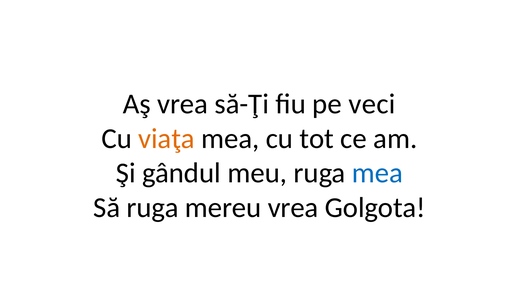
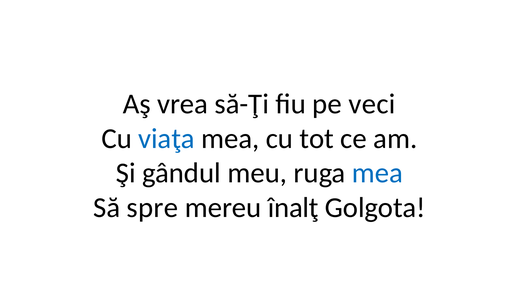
viaţa colour: orange -> blue
Să ruga: ruga -> spre
mereu vrea: vrea -> înalţ
